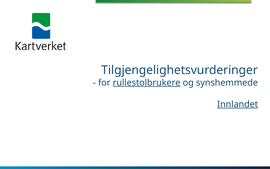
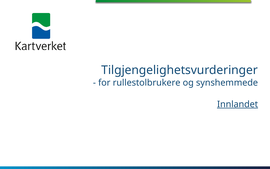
rullestolbrukere underline: present -> none
